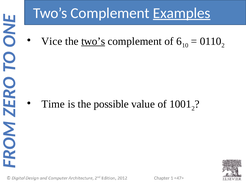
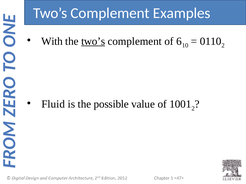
Examples underline: present -> none
Vice: Vice -> With
Time: Time -> Fluid
